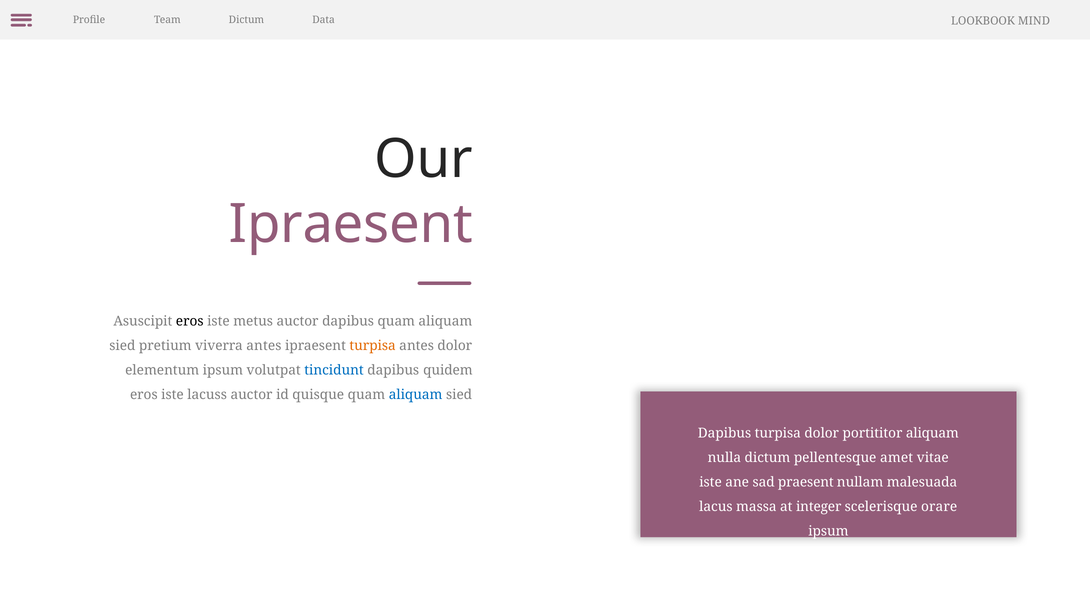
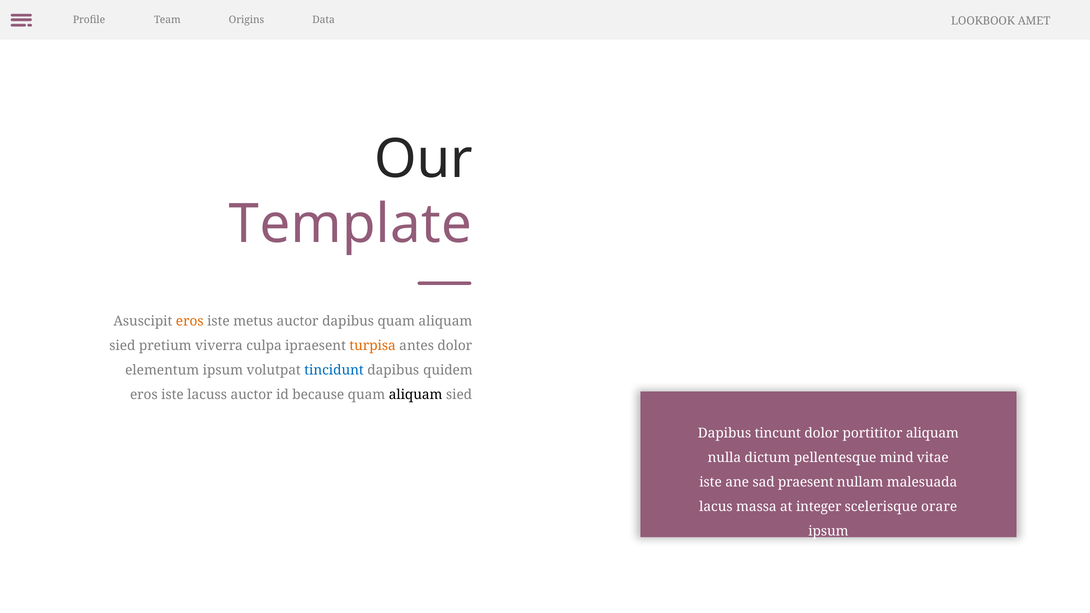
Team Dictum: Dictum -> Origins
MIND: MIND -> AMET
Ipraesent at (351, 224): Ipraesent -> Template
eros at (190, 321) colour: black -> orange
viverra antes: antes -> culpa
quisque: quisque -> because
aliquam at (416, 395) colour: blue -> black
Dapibus turpisa: turpisa -> tincunt
amet: amet -> mind
